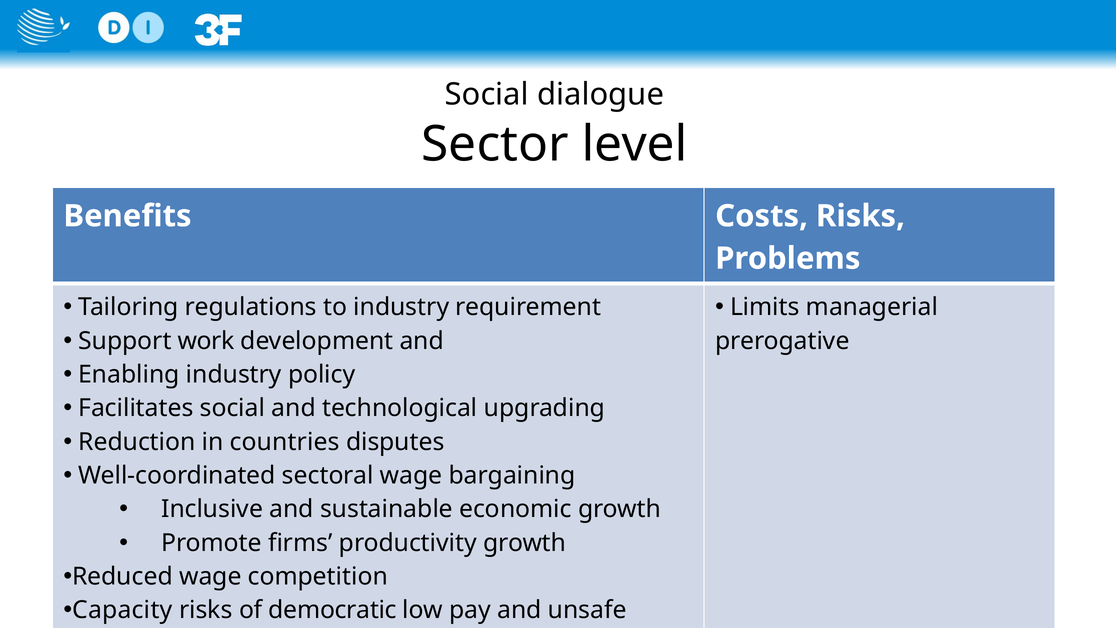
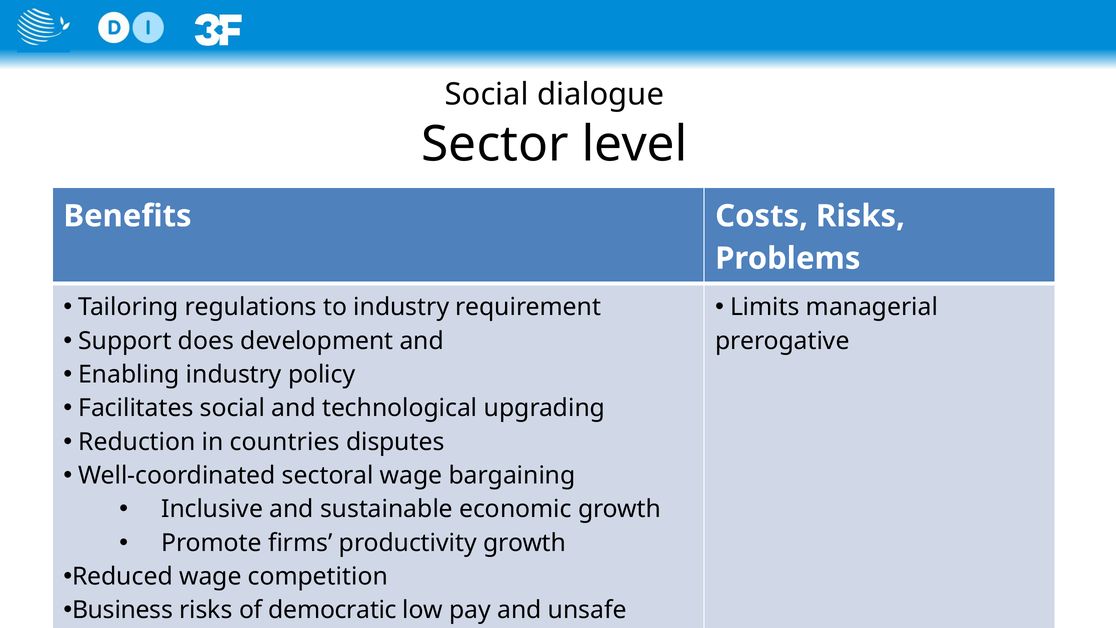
work: work -> does
Capacity: Capacity -> Business
